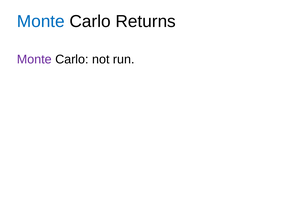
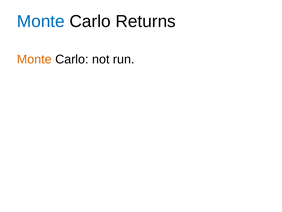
Monte at (34, 59) colour: purple -> orange
